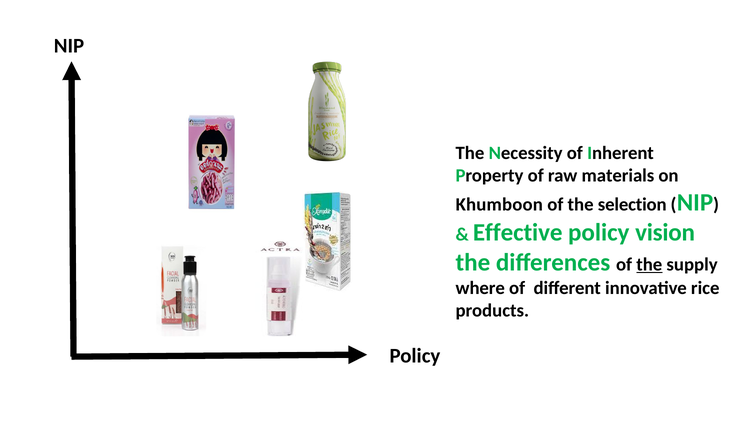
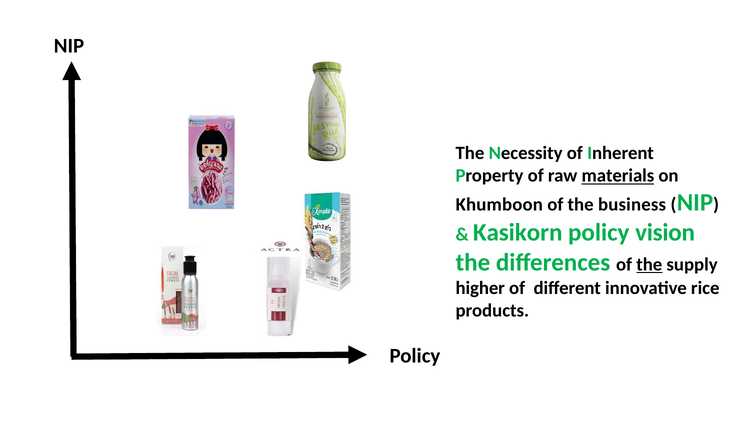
materials underline: none -> present
selection: selection -> business
Effective: Effective -> Kasikorn
where: where -> higher
